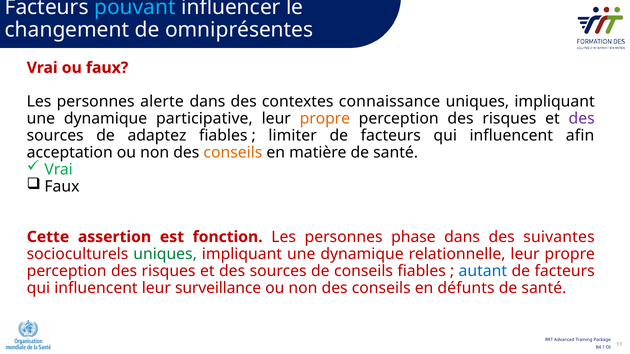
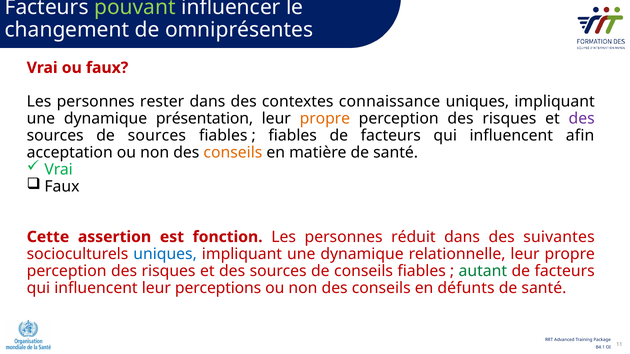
pouvant colour: light blue -> light green
alerte: alerte -> rester
participative: participative -> présentation
de adaptez: adaptez -> sources
limiter at (293, 136): limiter -> fiables
phase: phase -> réduit
uniques at (165, 254) colour: green -> blue
autant colour: blue -> green
surveillance: surveillance -> perceptions
